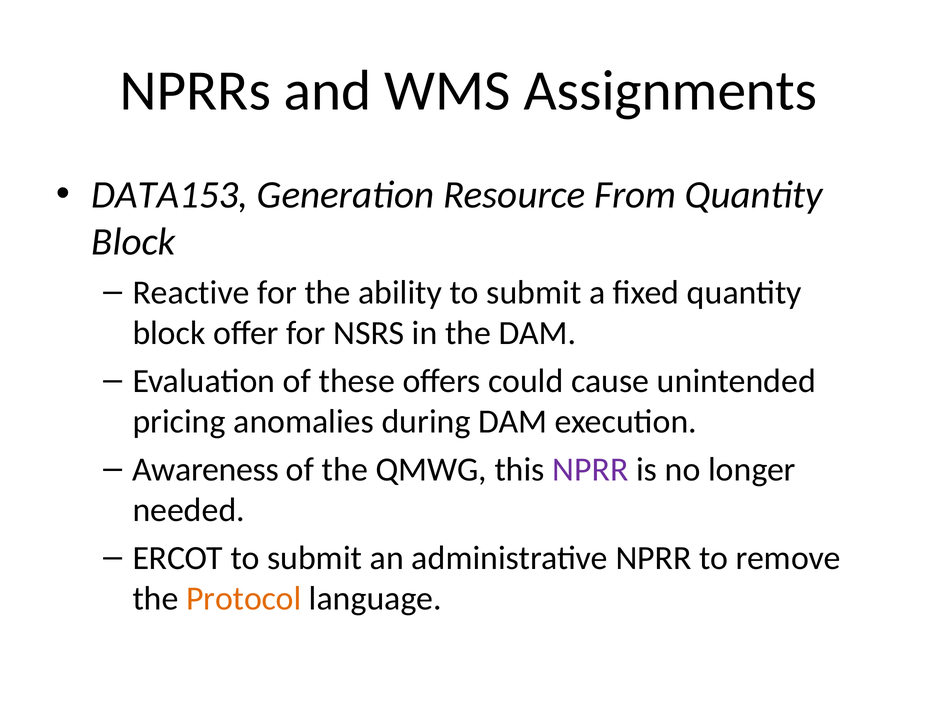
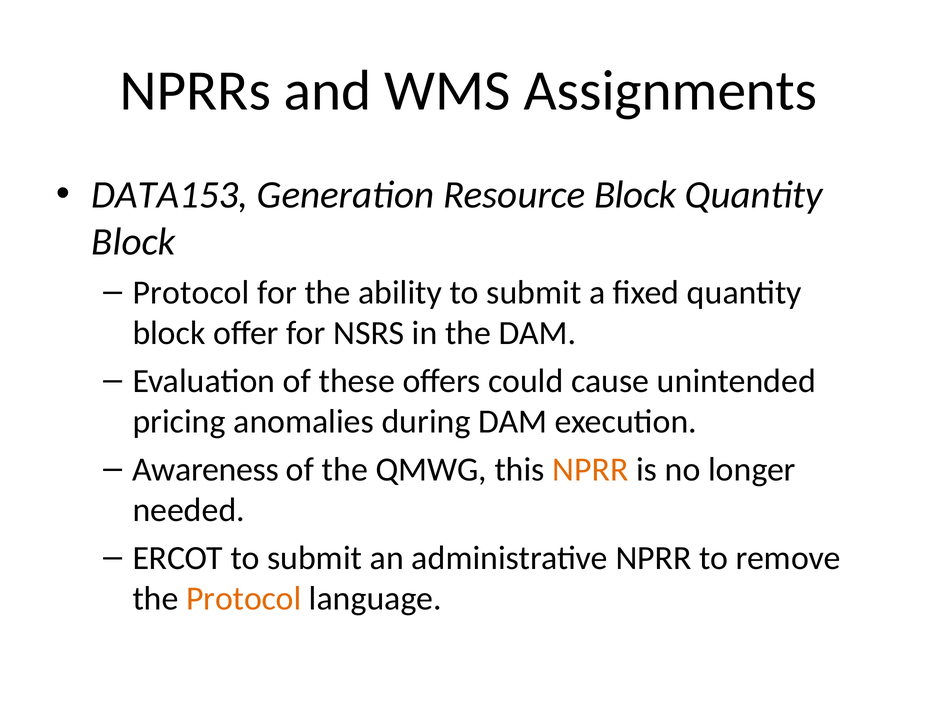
Resource From: From -> Block
Reactive at (191, 293): Reactive -> Protocol
NPRR at (590, 470) colour: purple -> orange
